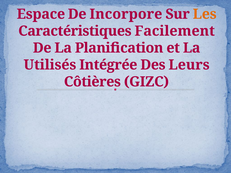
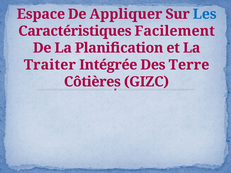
Incorpore: Incorpore -> Appliquer
Les colour: orange -> blue
Utilisés: Utilisés -> Traiter
Leurs: Leurs -> Terre
